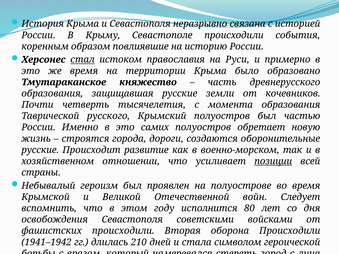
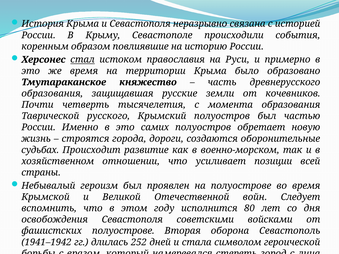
русские at (40, 150): русские -> судьбах
позиции underline: present -> none
фашистских происходили: происходили -> полуострове
оборона Происходили: Происходили -> Севастополь
210: 210 -> 252
